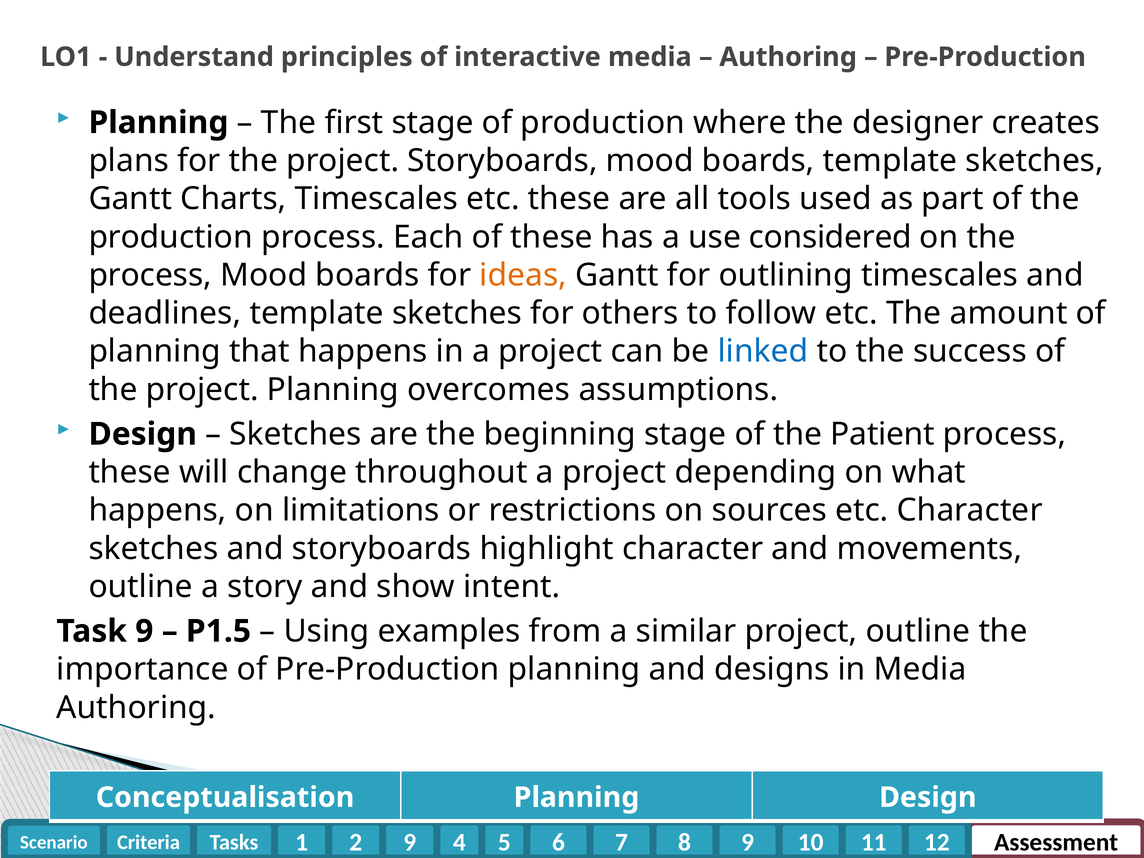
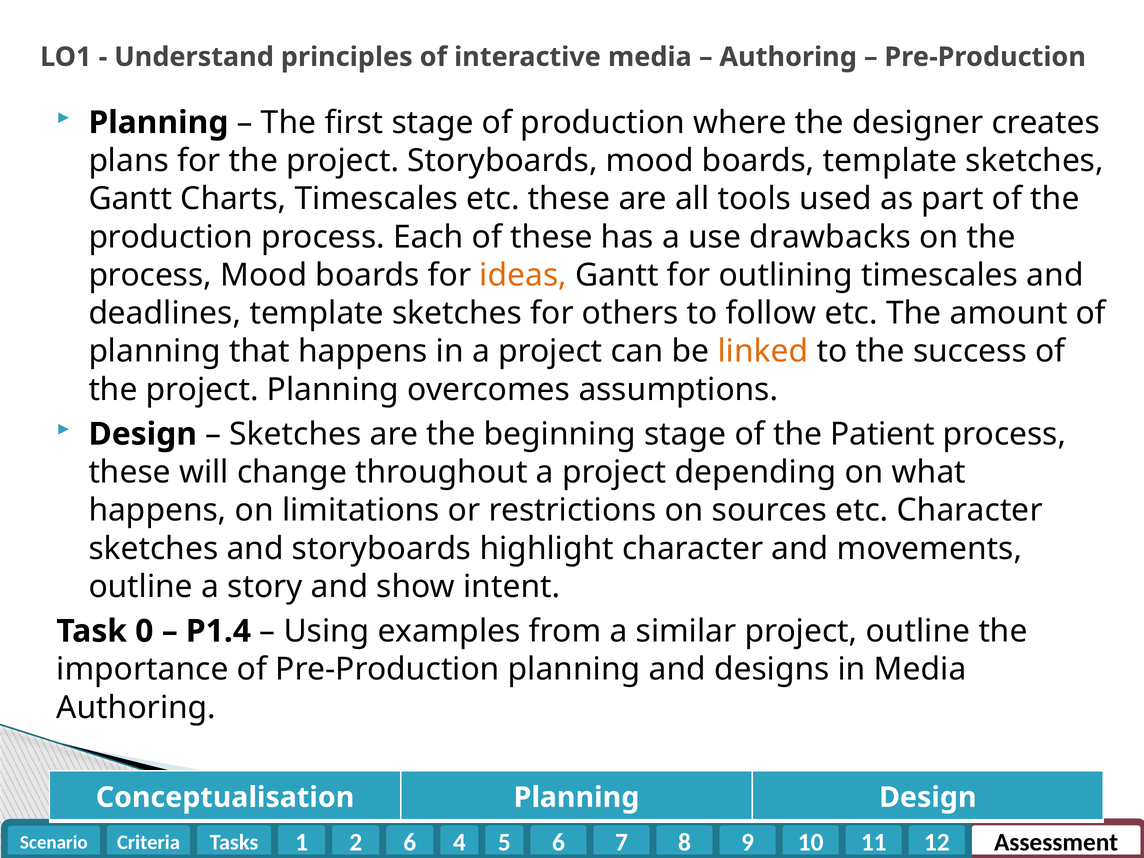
considered: considered -> drawbacks
linked colour: blue -> orange
Task 9: 9 -> 0
P1.5: P1.5 -> P1.4
9 at (410, 843): 9 -> 6
